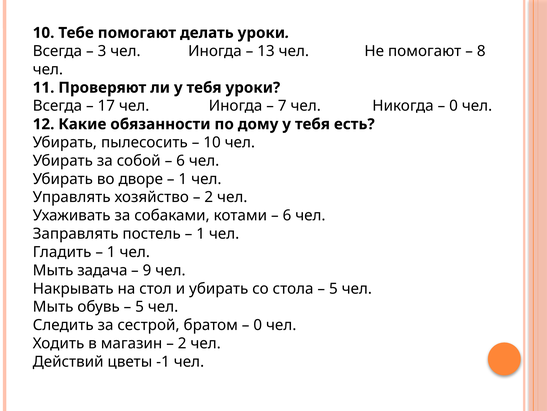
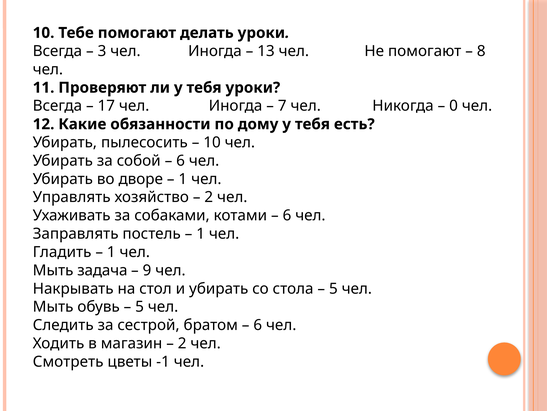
0 at (258, 325): 0 -> 6
Действий: Действий -> Смотреть
